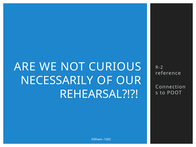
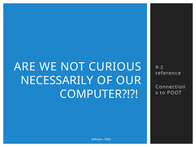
REHEARSAL: REHEARSAL -> COMPUTER
